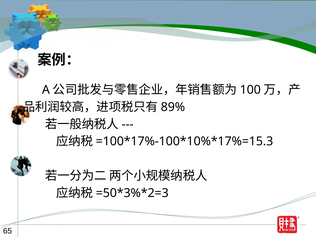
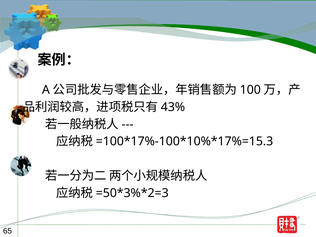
89%: 89% -> 43%
